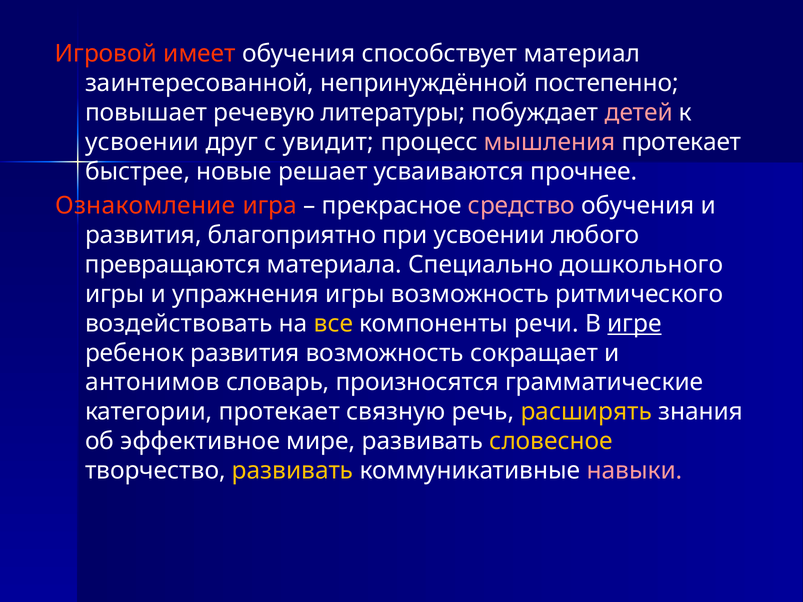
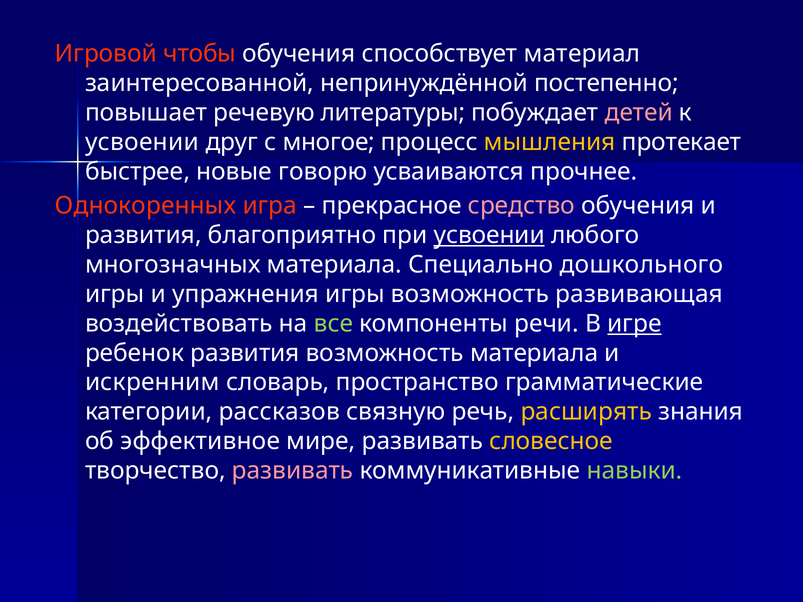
имеет: имеет -> чтобы
увидит: увидит -> многое
мышления colour: pink -> yellow
решает: решает -> говорю
Ознакомление: Ознакомление -> Однокоренных
усвоении at (489, 235) underline: none -> present
превращаются: превращаются -> многозначных
ритмического: ритмического -> развивающая
все colour: yellow -> light green
возможность сокращает: сокращает -> материала
антонимов: антонимов -> искренним
произносятся: произносятся -> пространство
категории протекает: протекает -> рассказов
развивать at (293, 471) colour: yellow -> pink
навыки colour: pink -> light green
